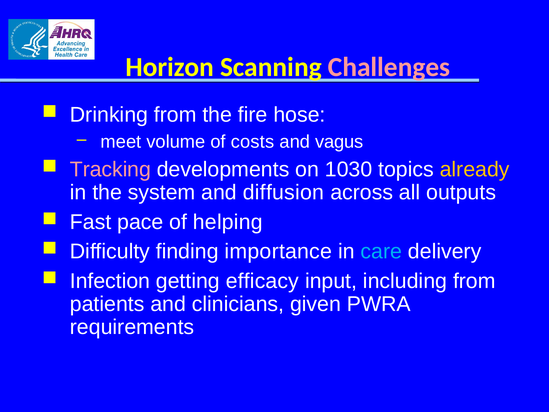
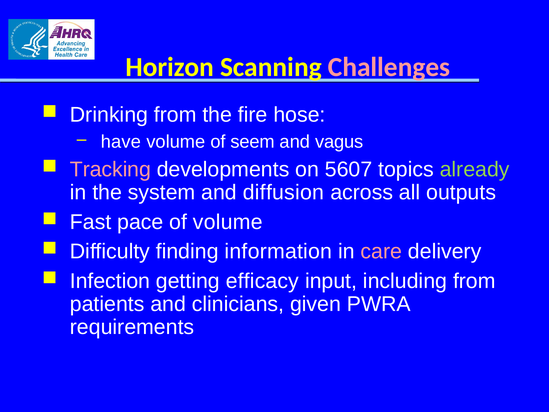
meet: meet -> have
costs: costs -> seem
1030: 1030 -> 5607
already colour: yellow -> light green
of helping: helping -> volume
importance: importance -> information
care colour: light blue -> pink
